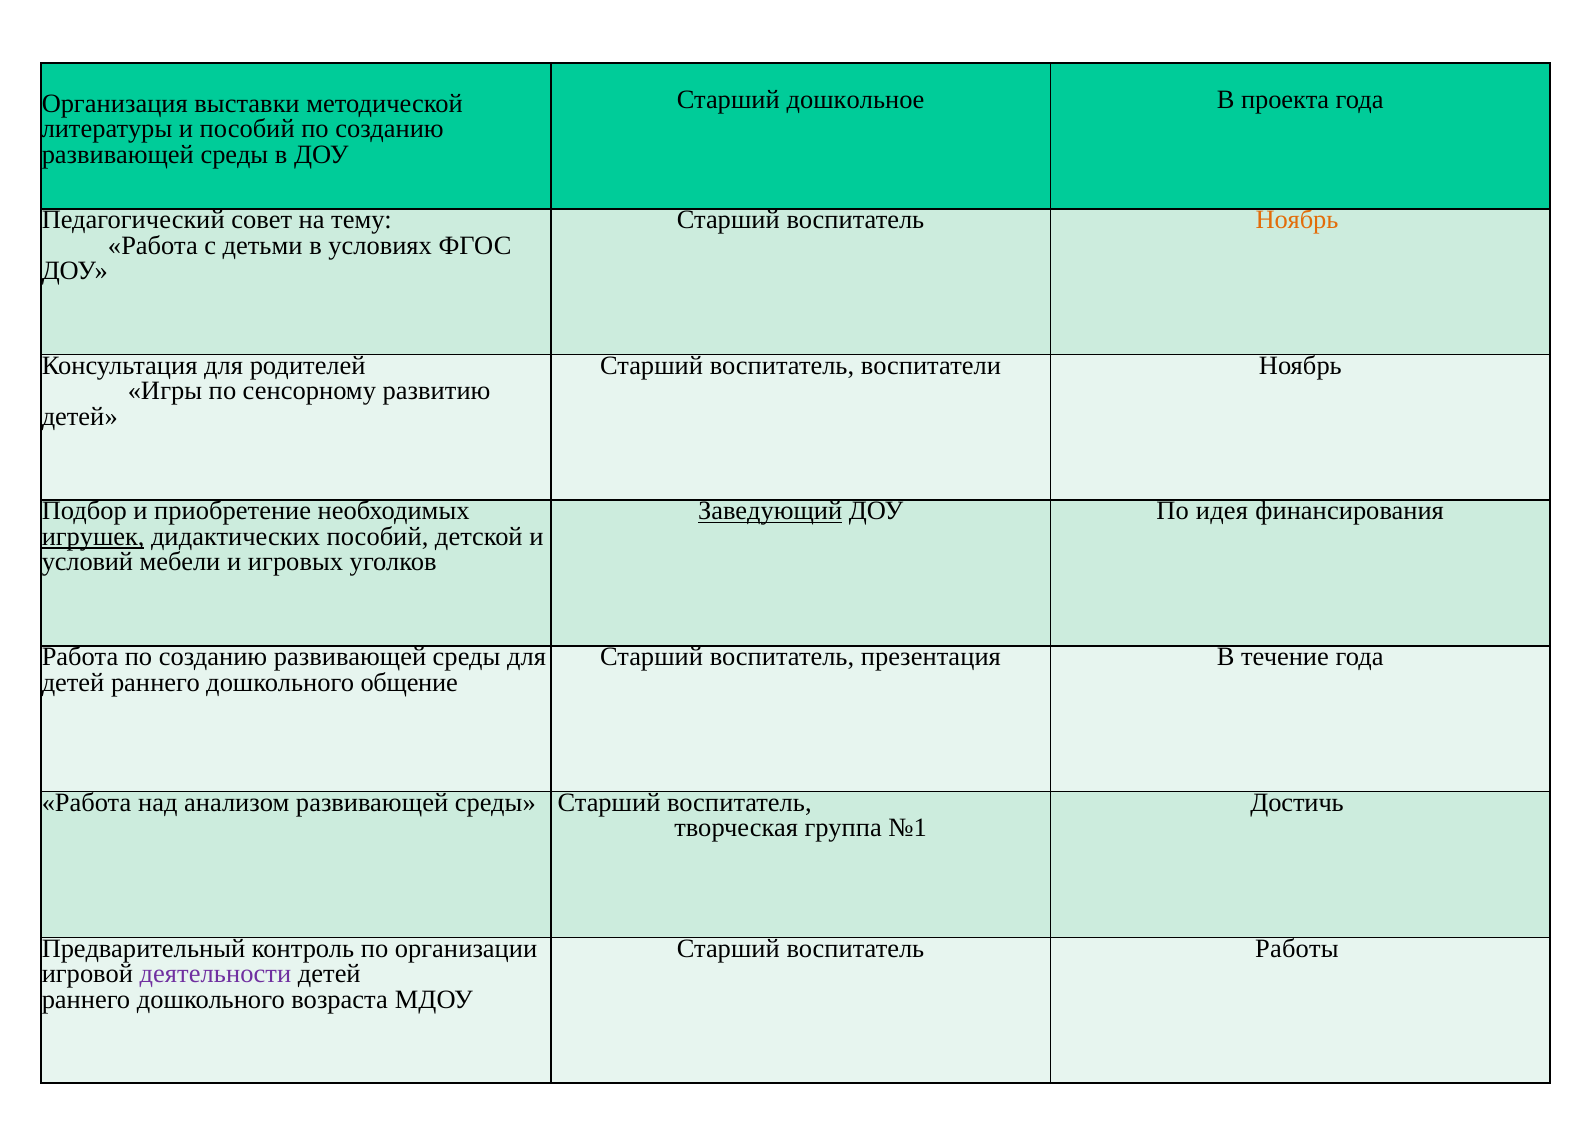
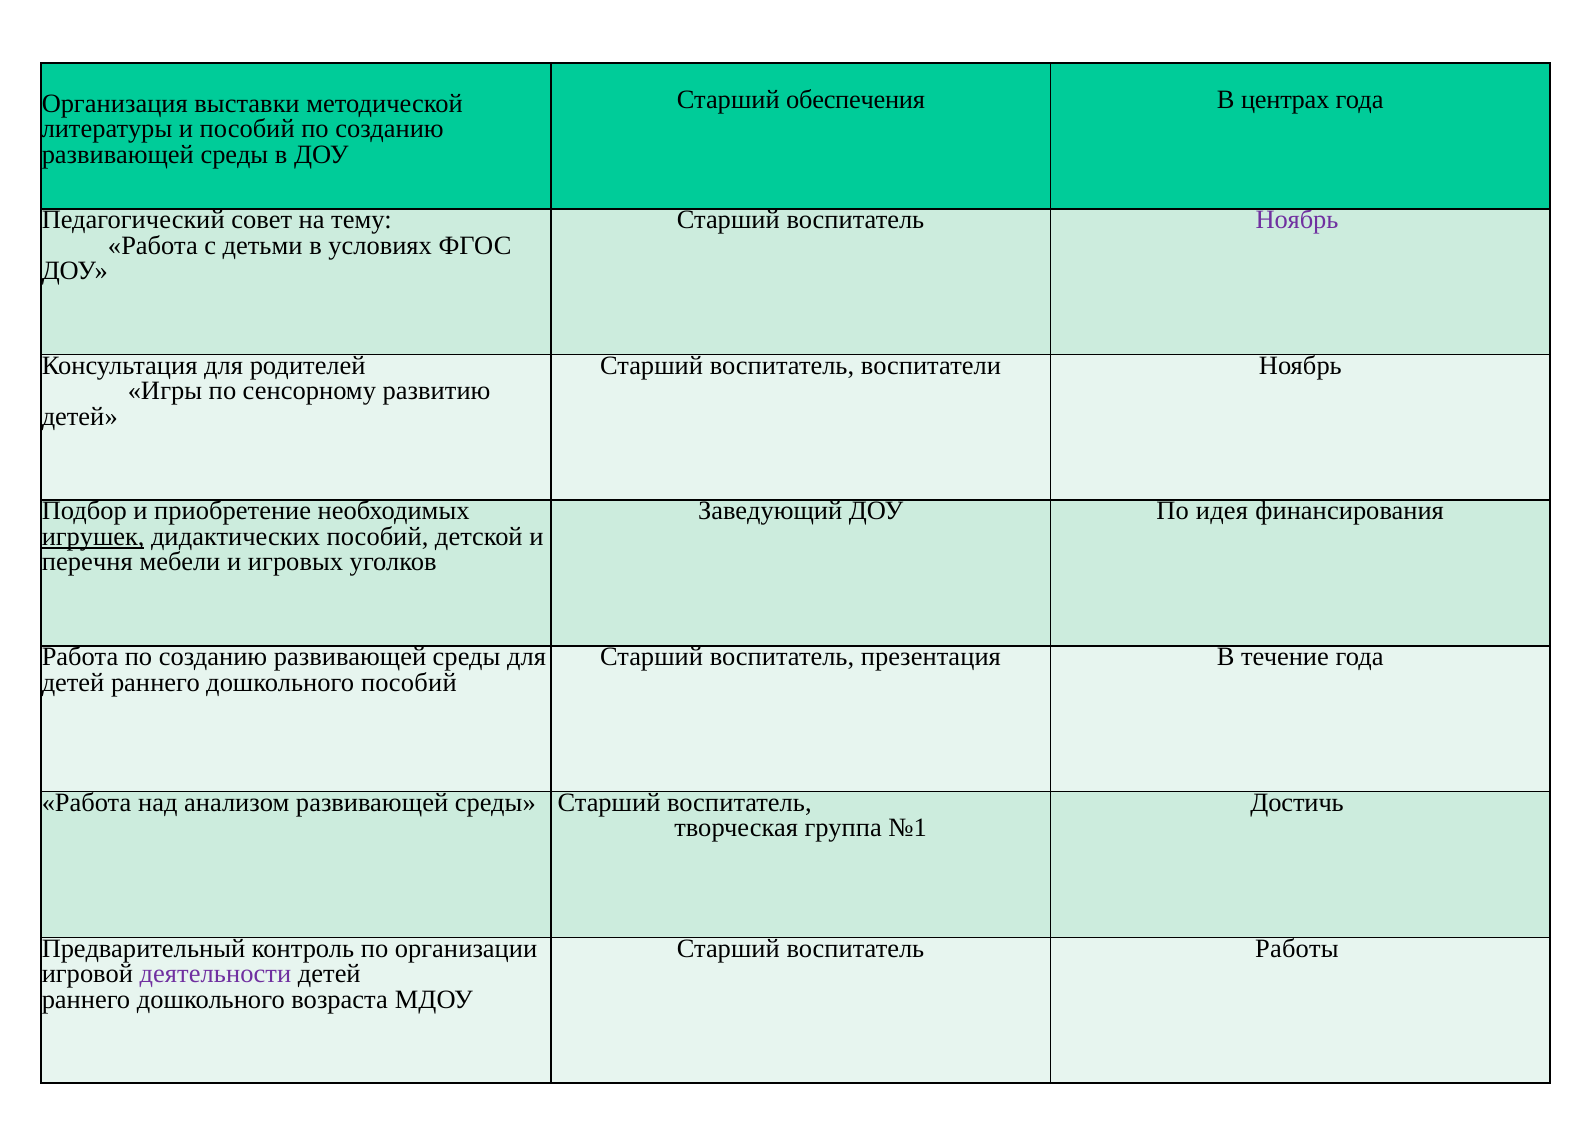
дошкольное: дошкольное -> обеспечения
проекта: проекта -> центрах
Ноябрь at (1297, 220) colour: orange -> purple
Заведующий underline: present -> none
условий: условий -> перечня
дошкольного общение: общение -> пособий
